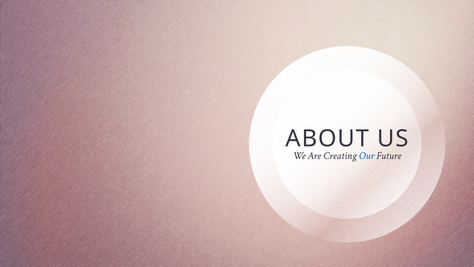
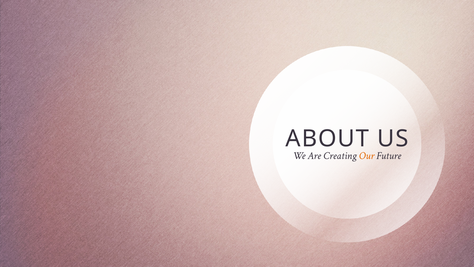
Our colour: blue -> orange
